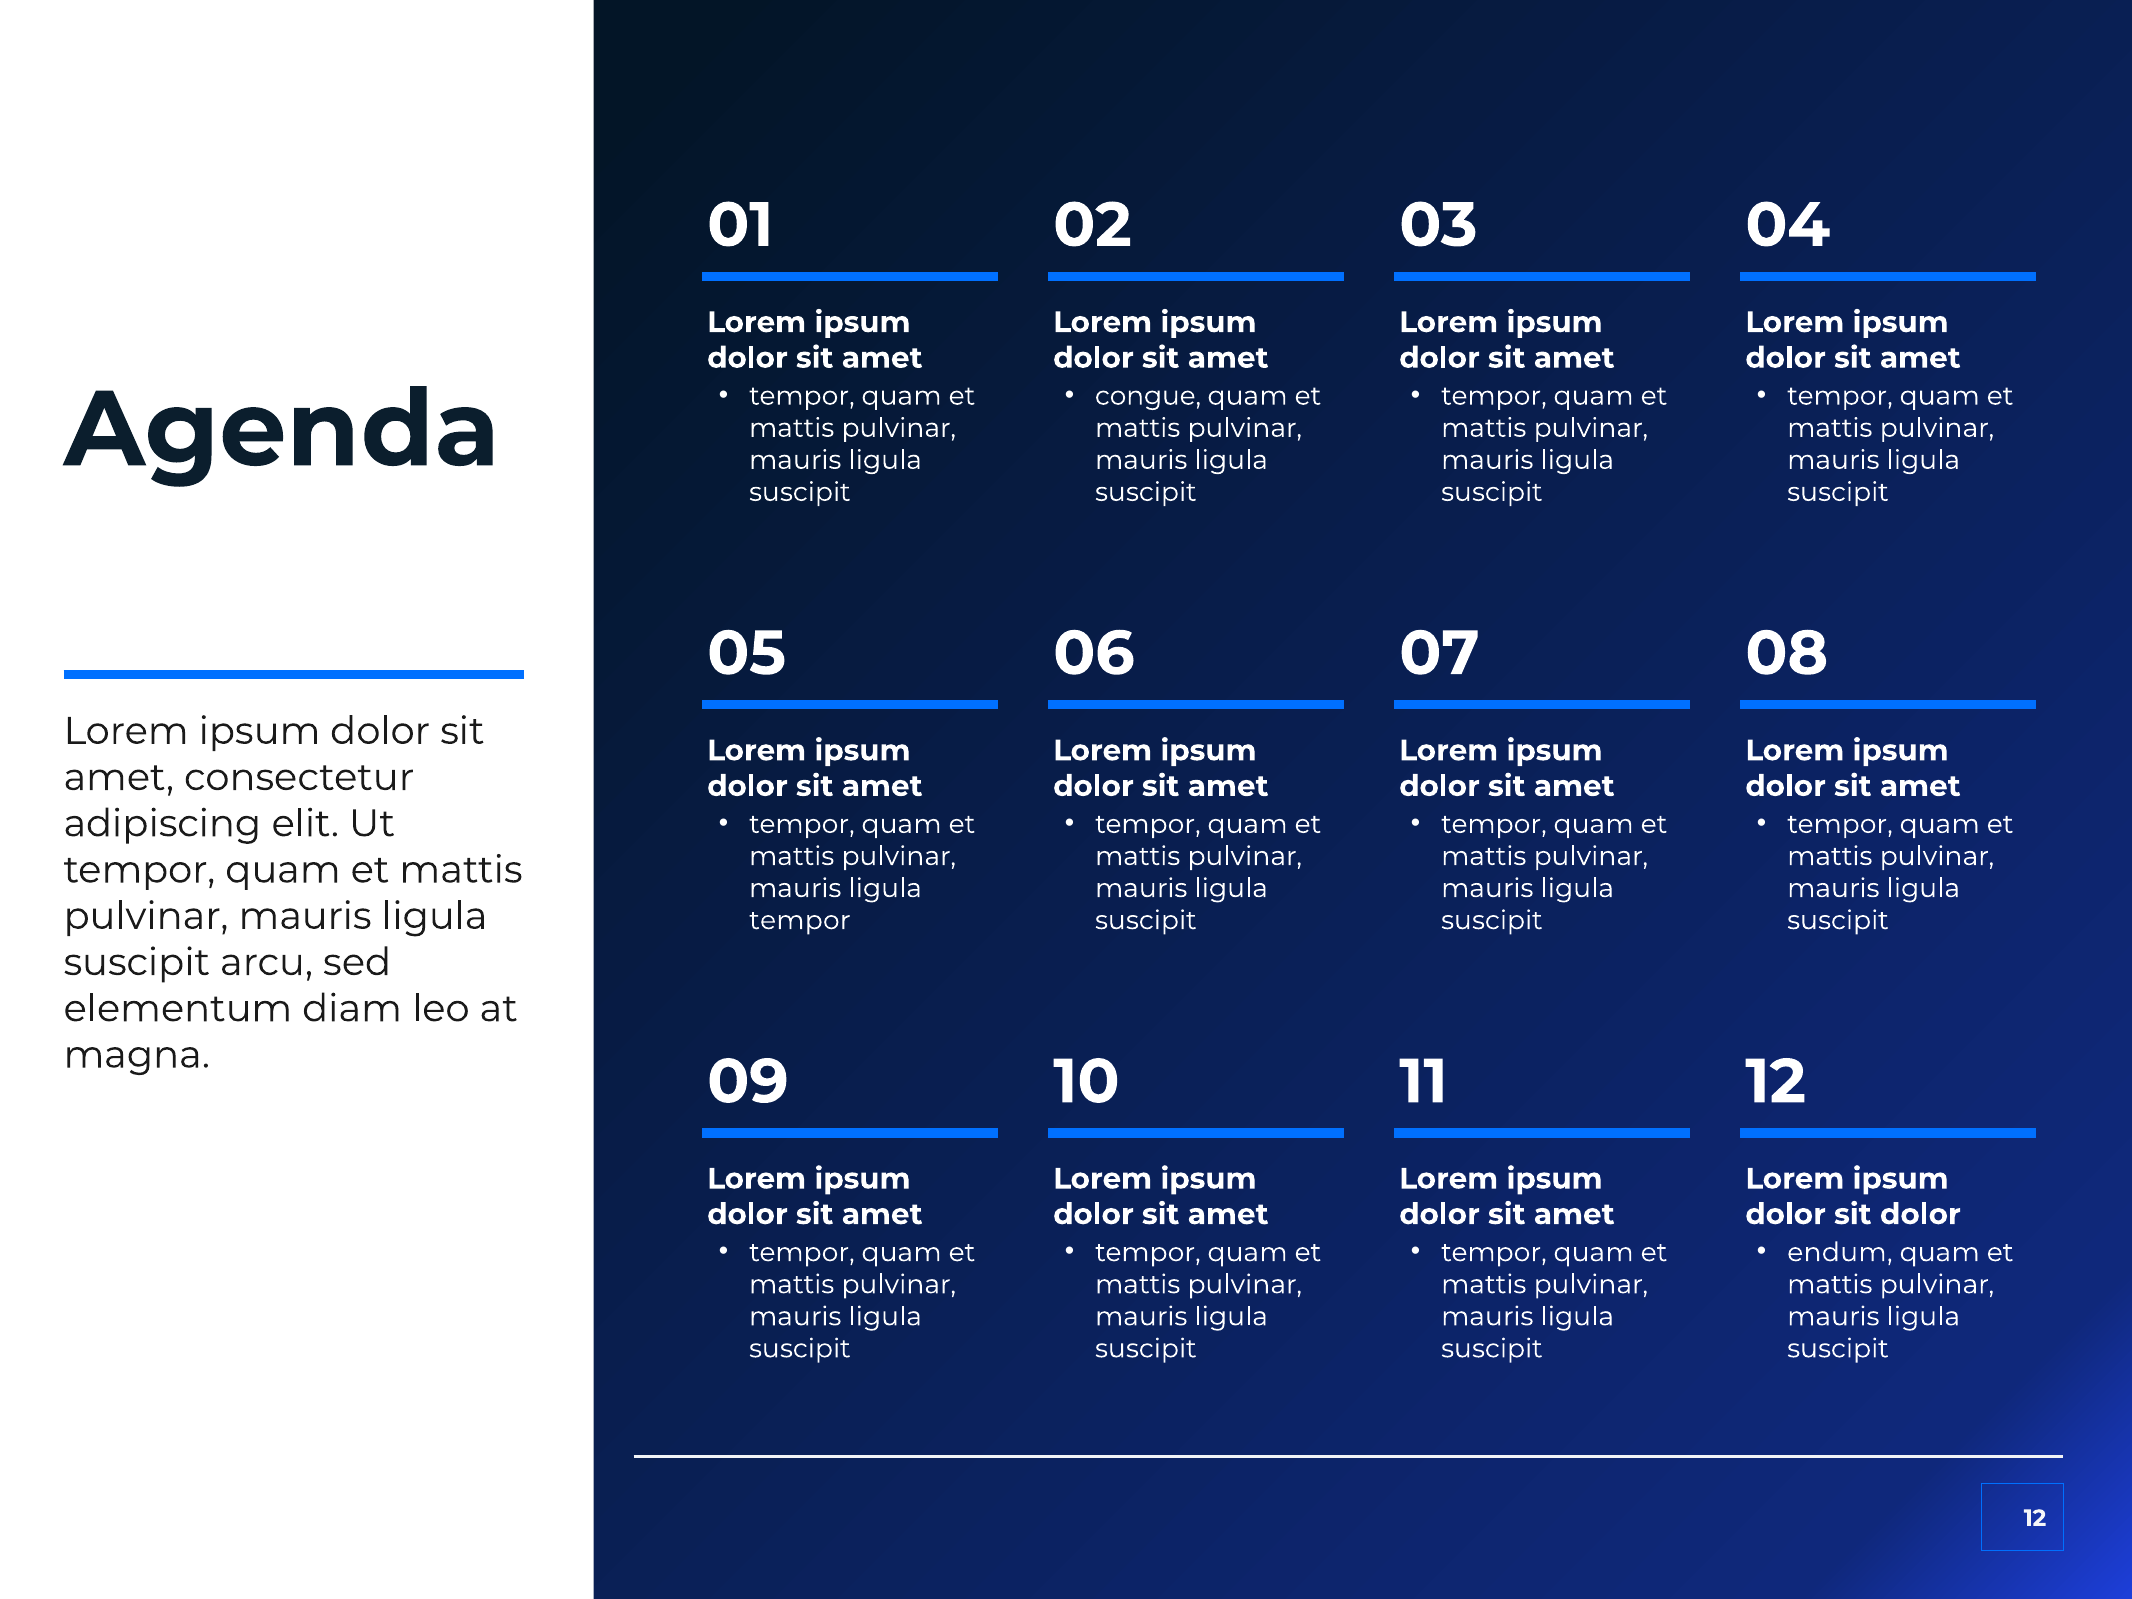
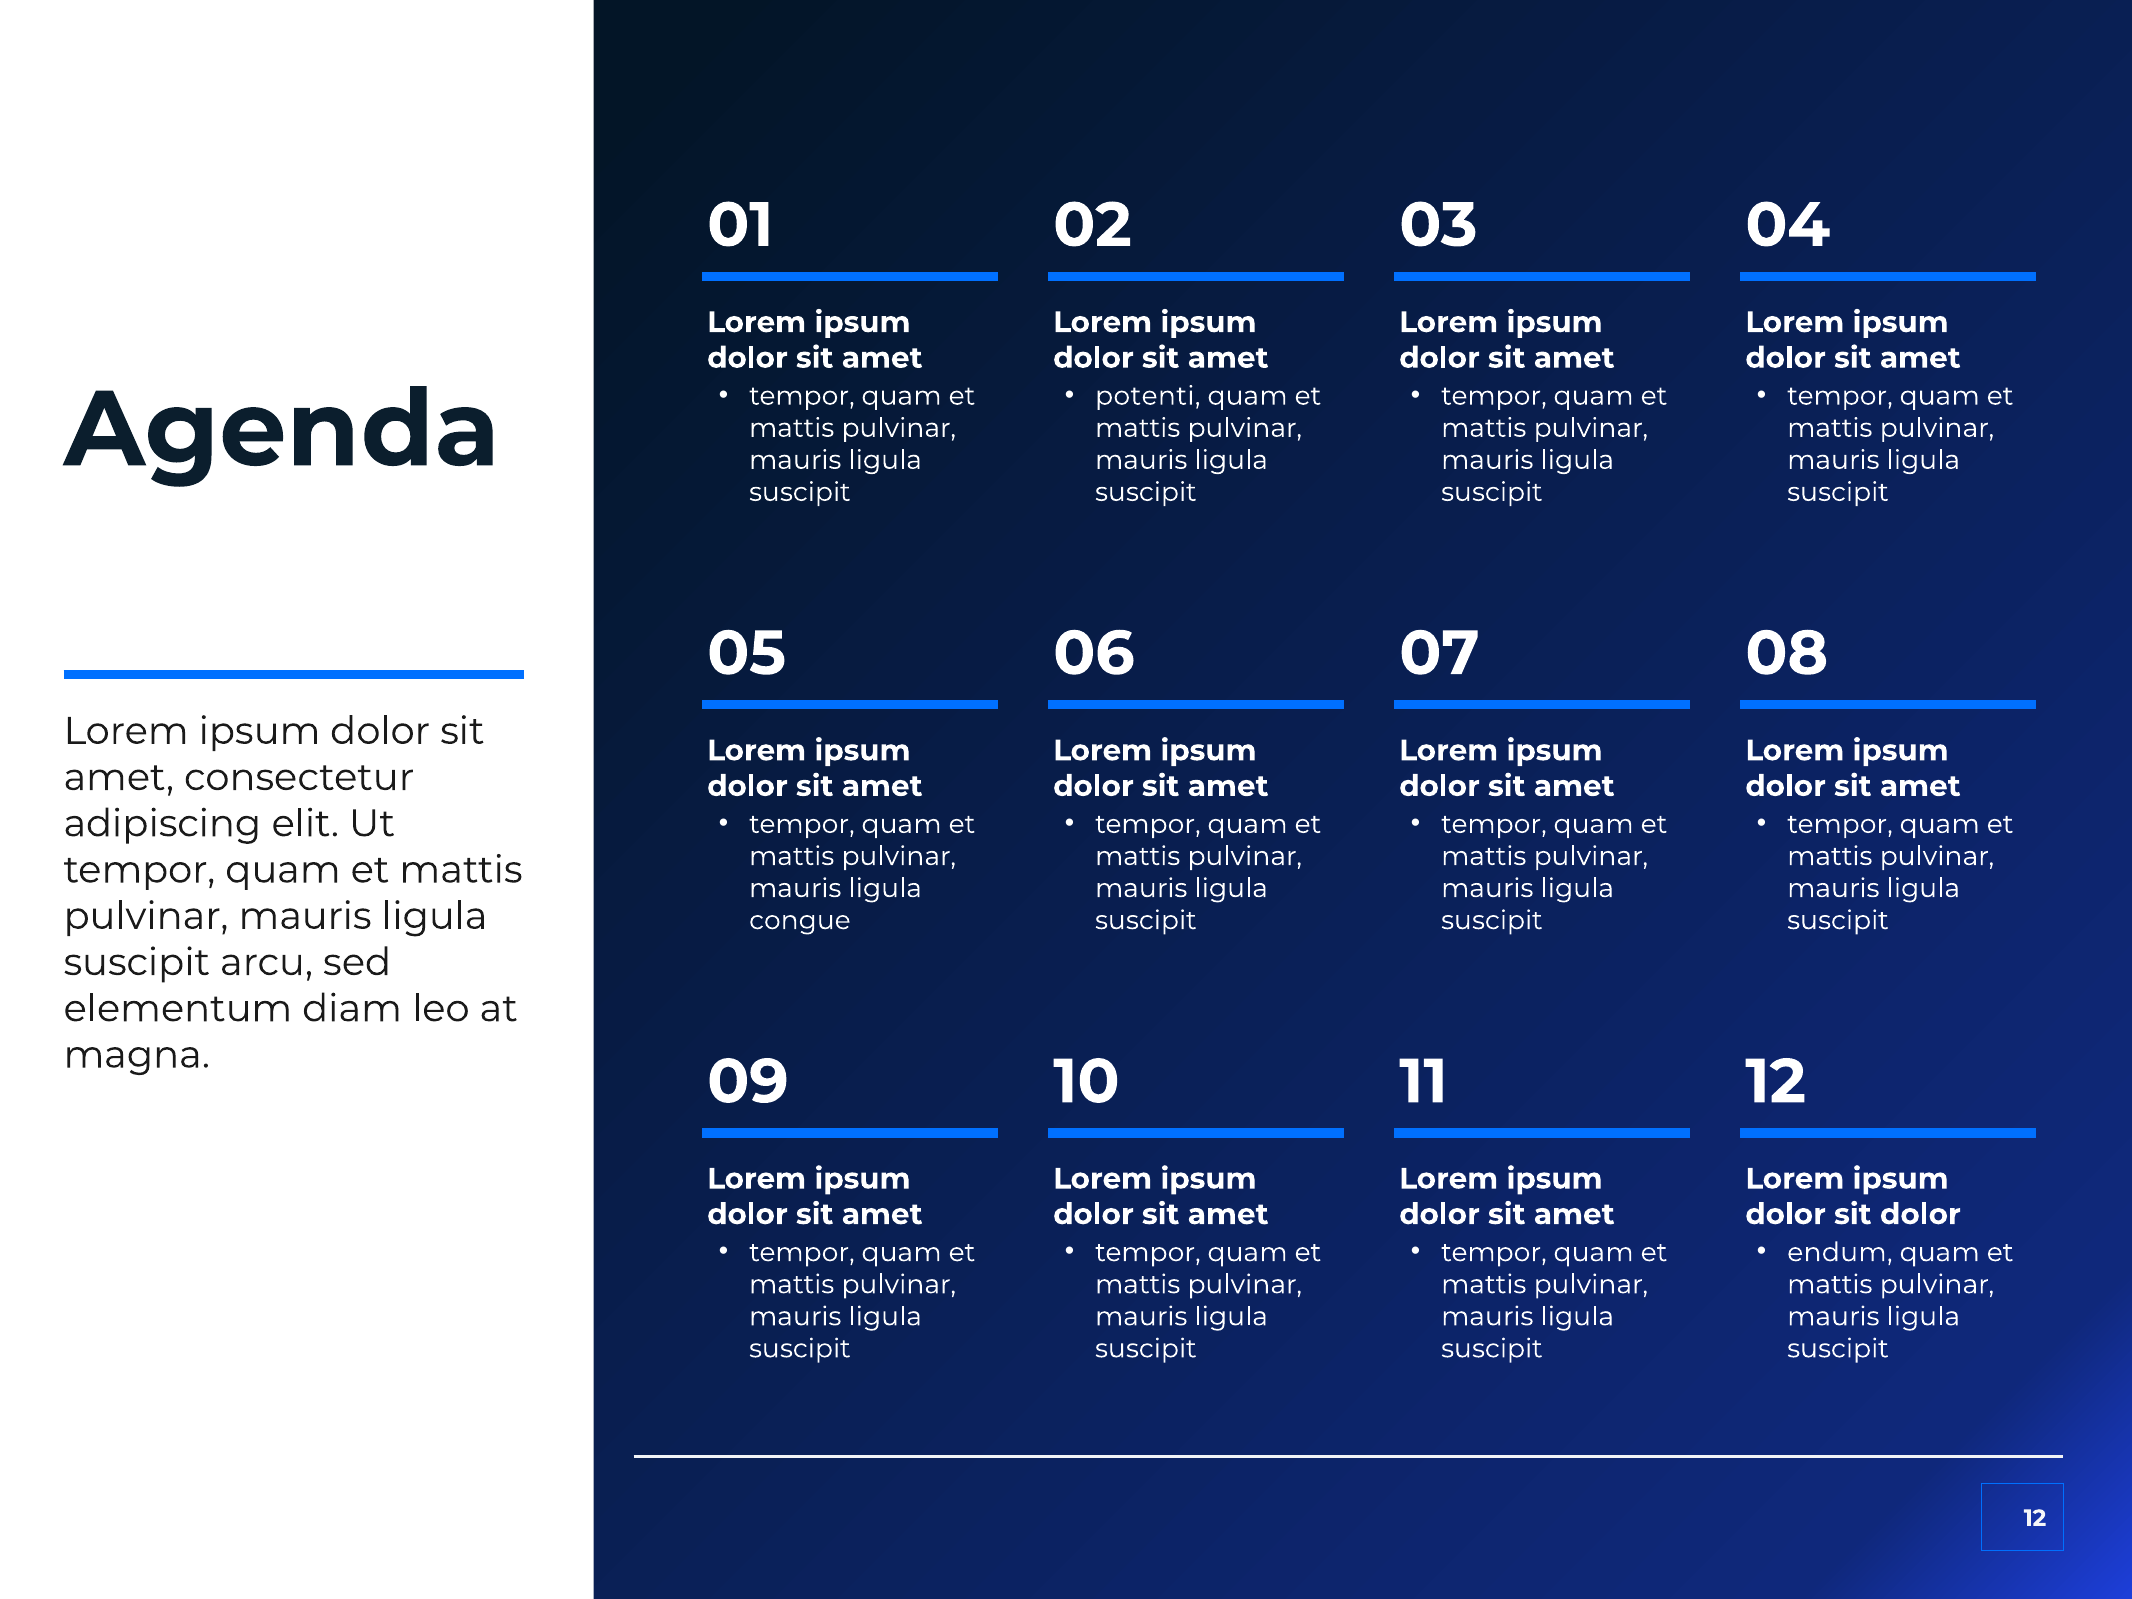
congue: congue -> potenti
tempor at (800, 920): tempor -> congue
